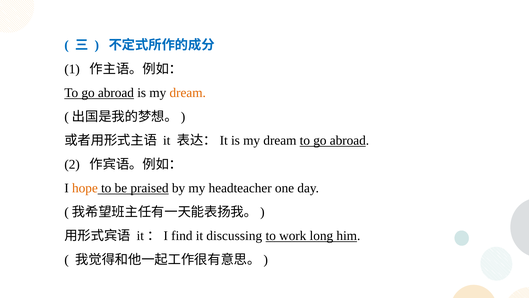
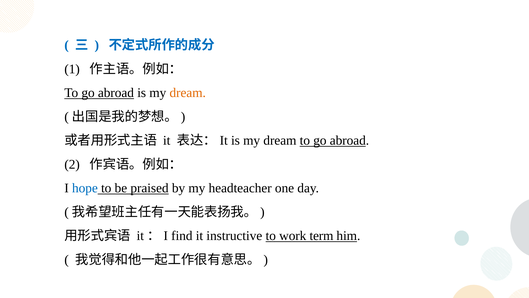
hope colour: orange -> blue
discussing: discussing -> instructive
long: long -> term
